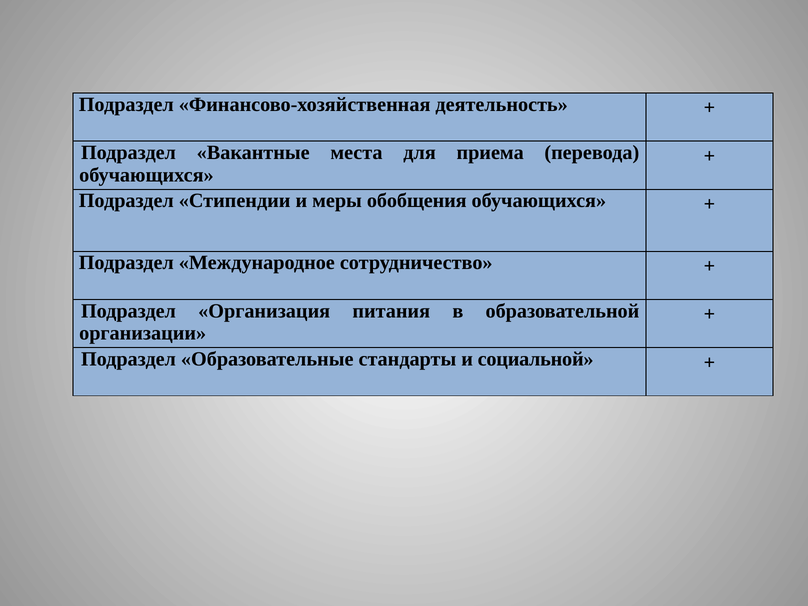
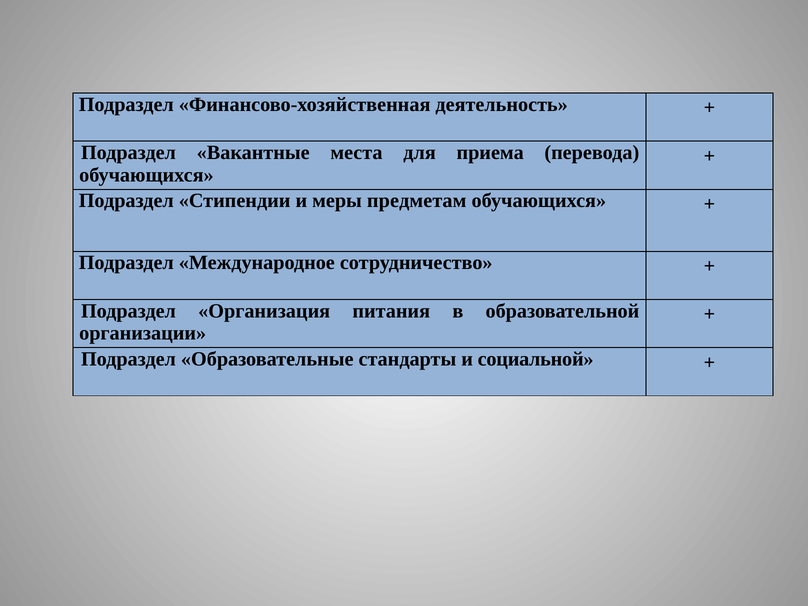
обобщения: обобщения -> предметам
